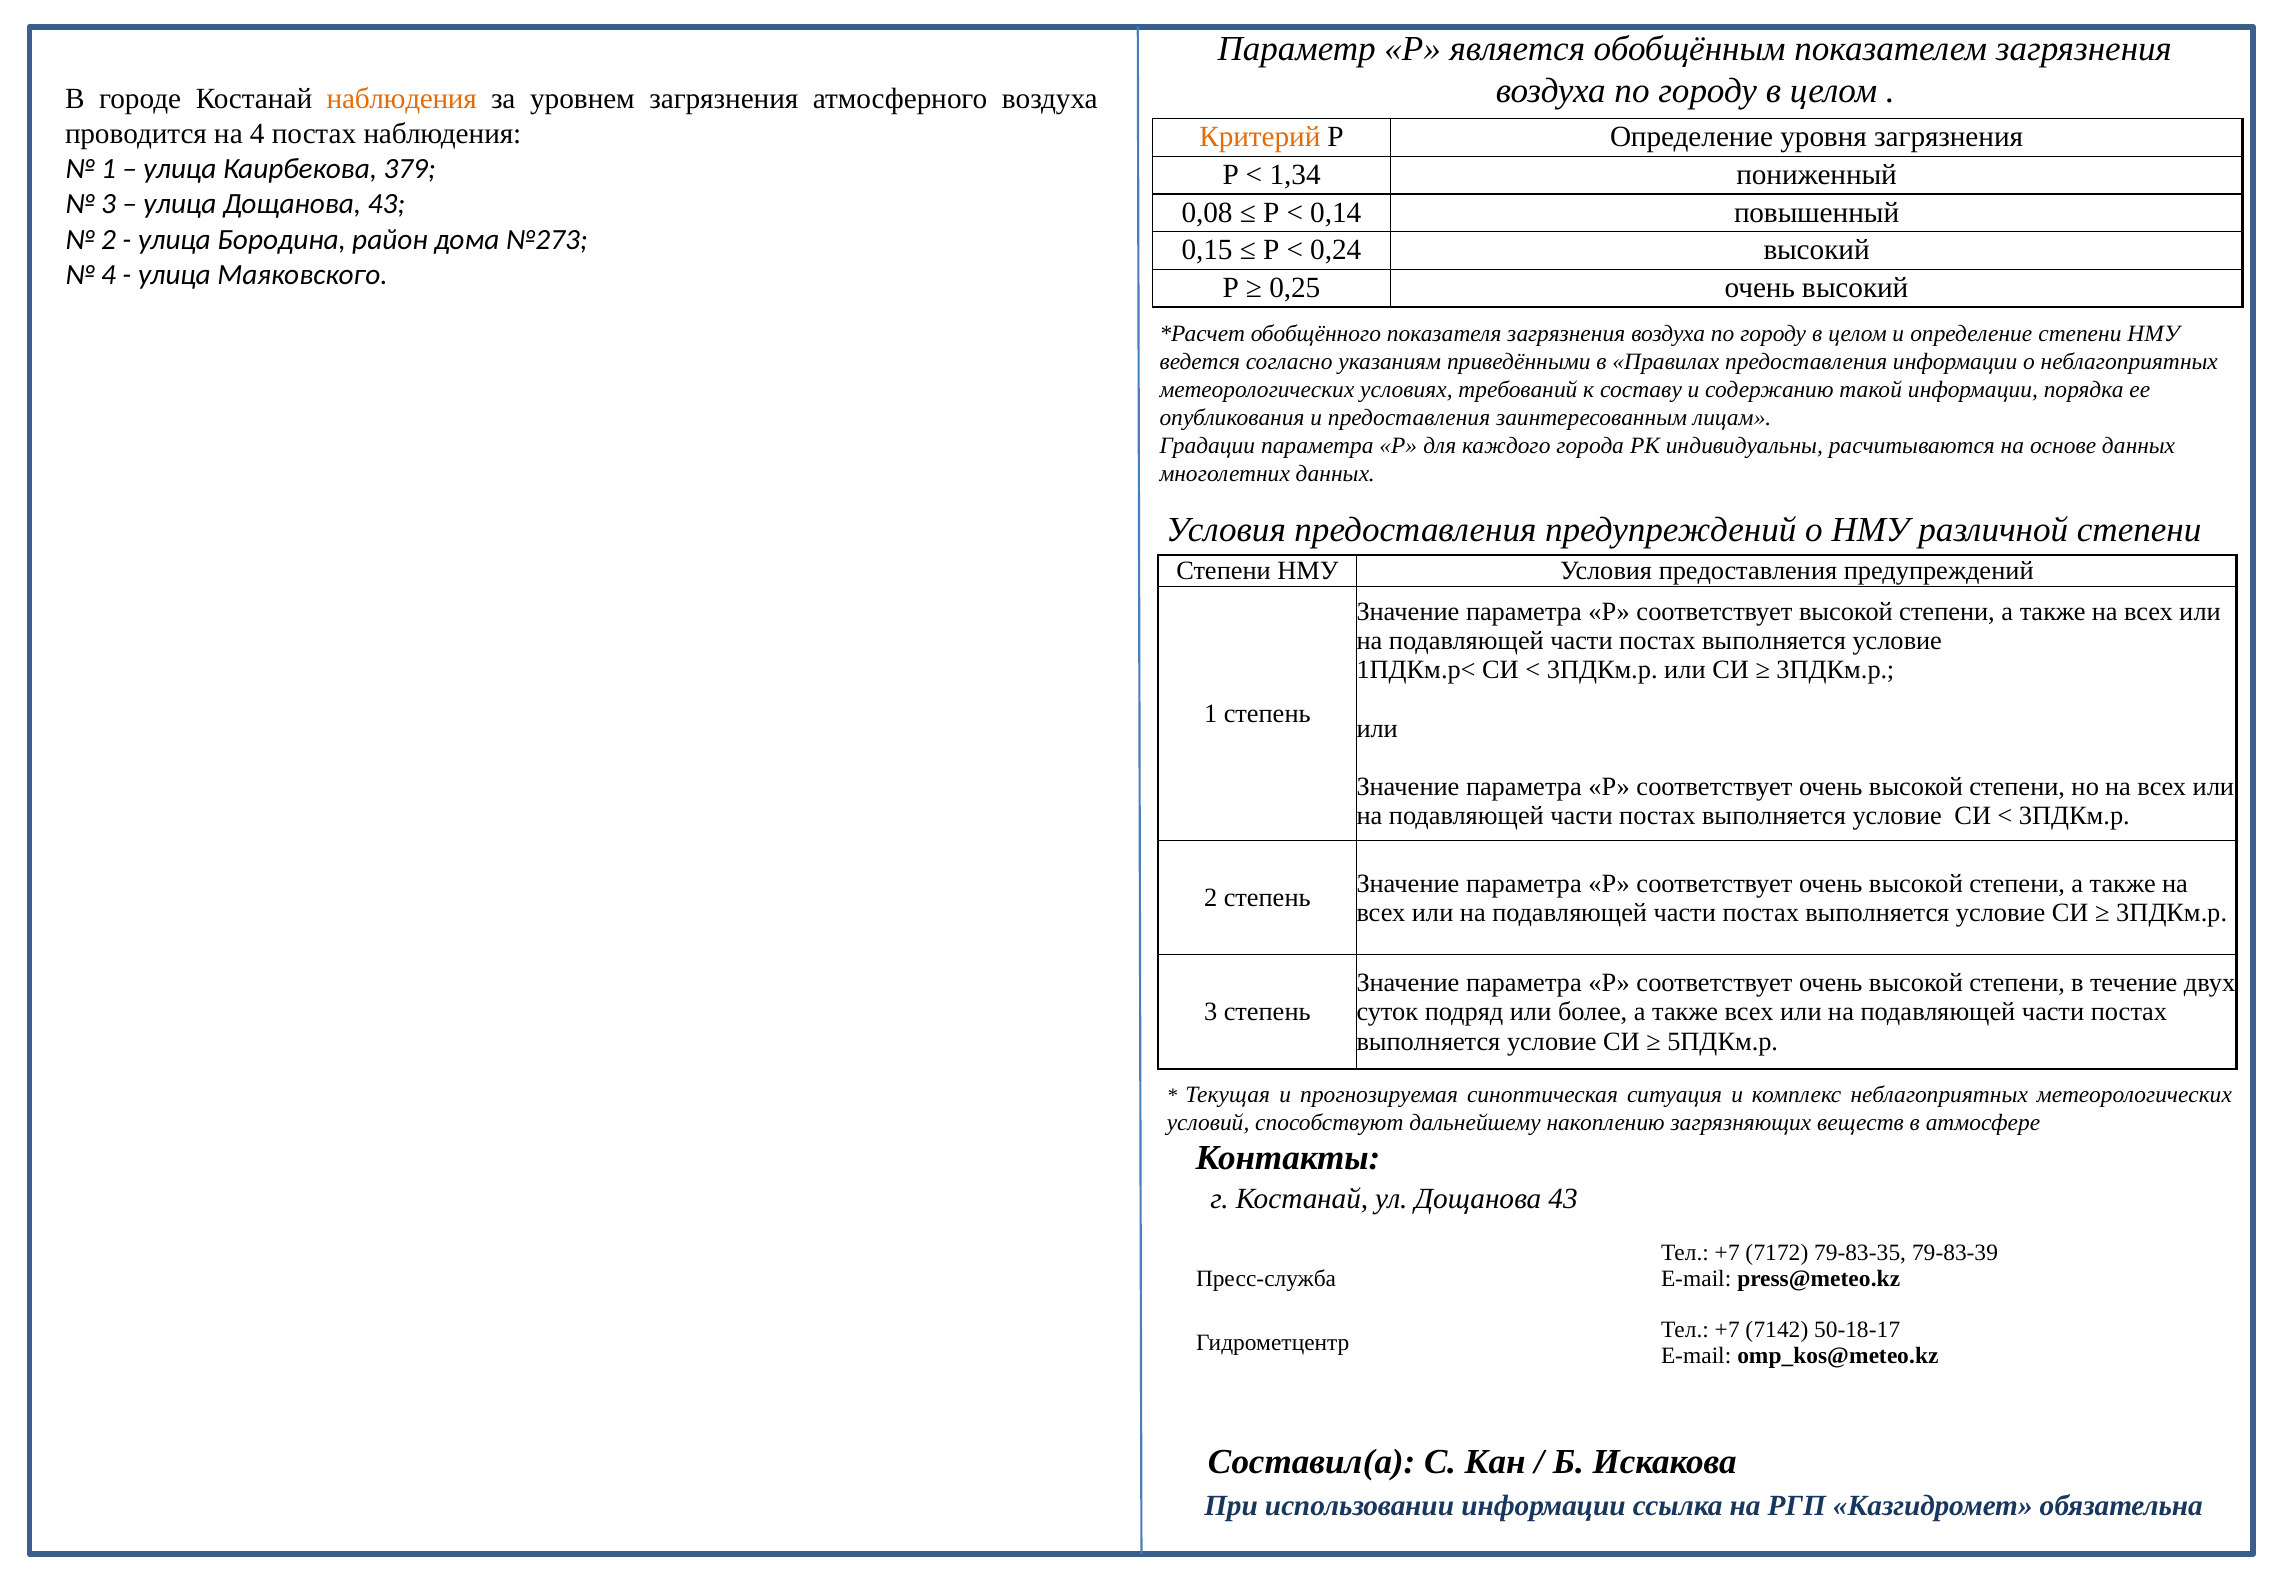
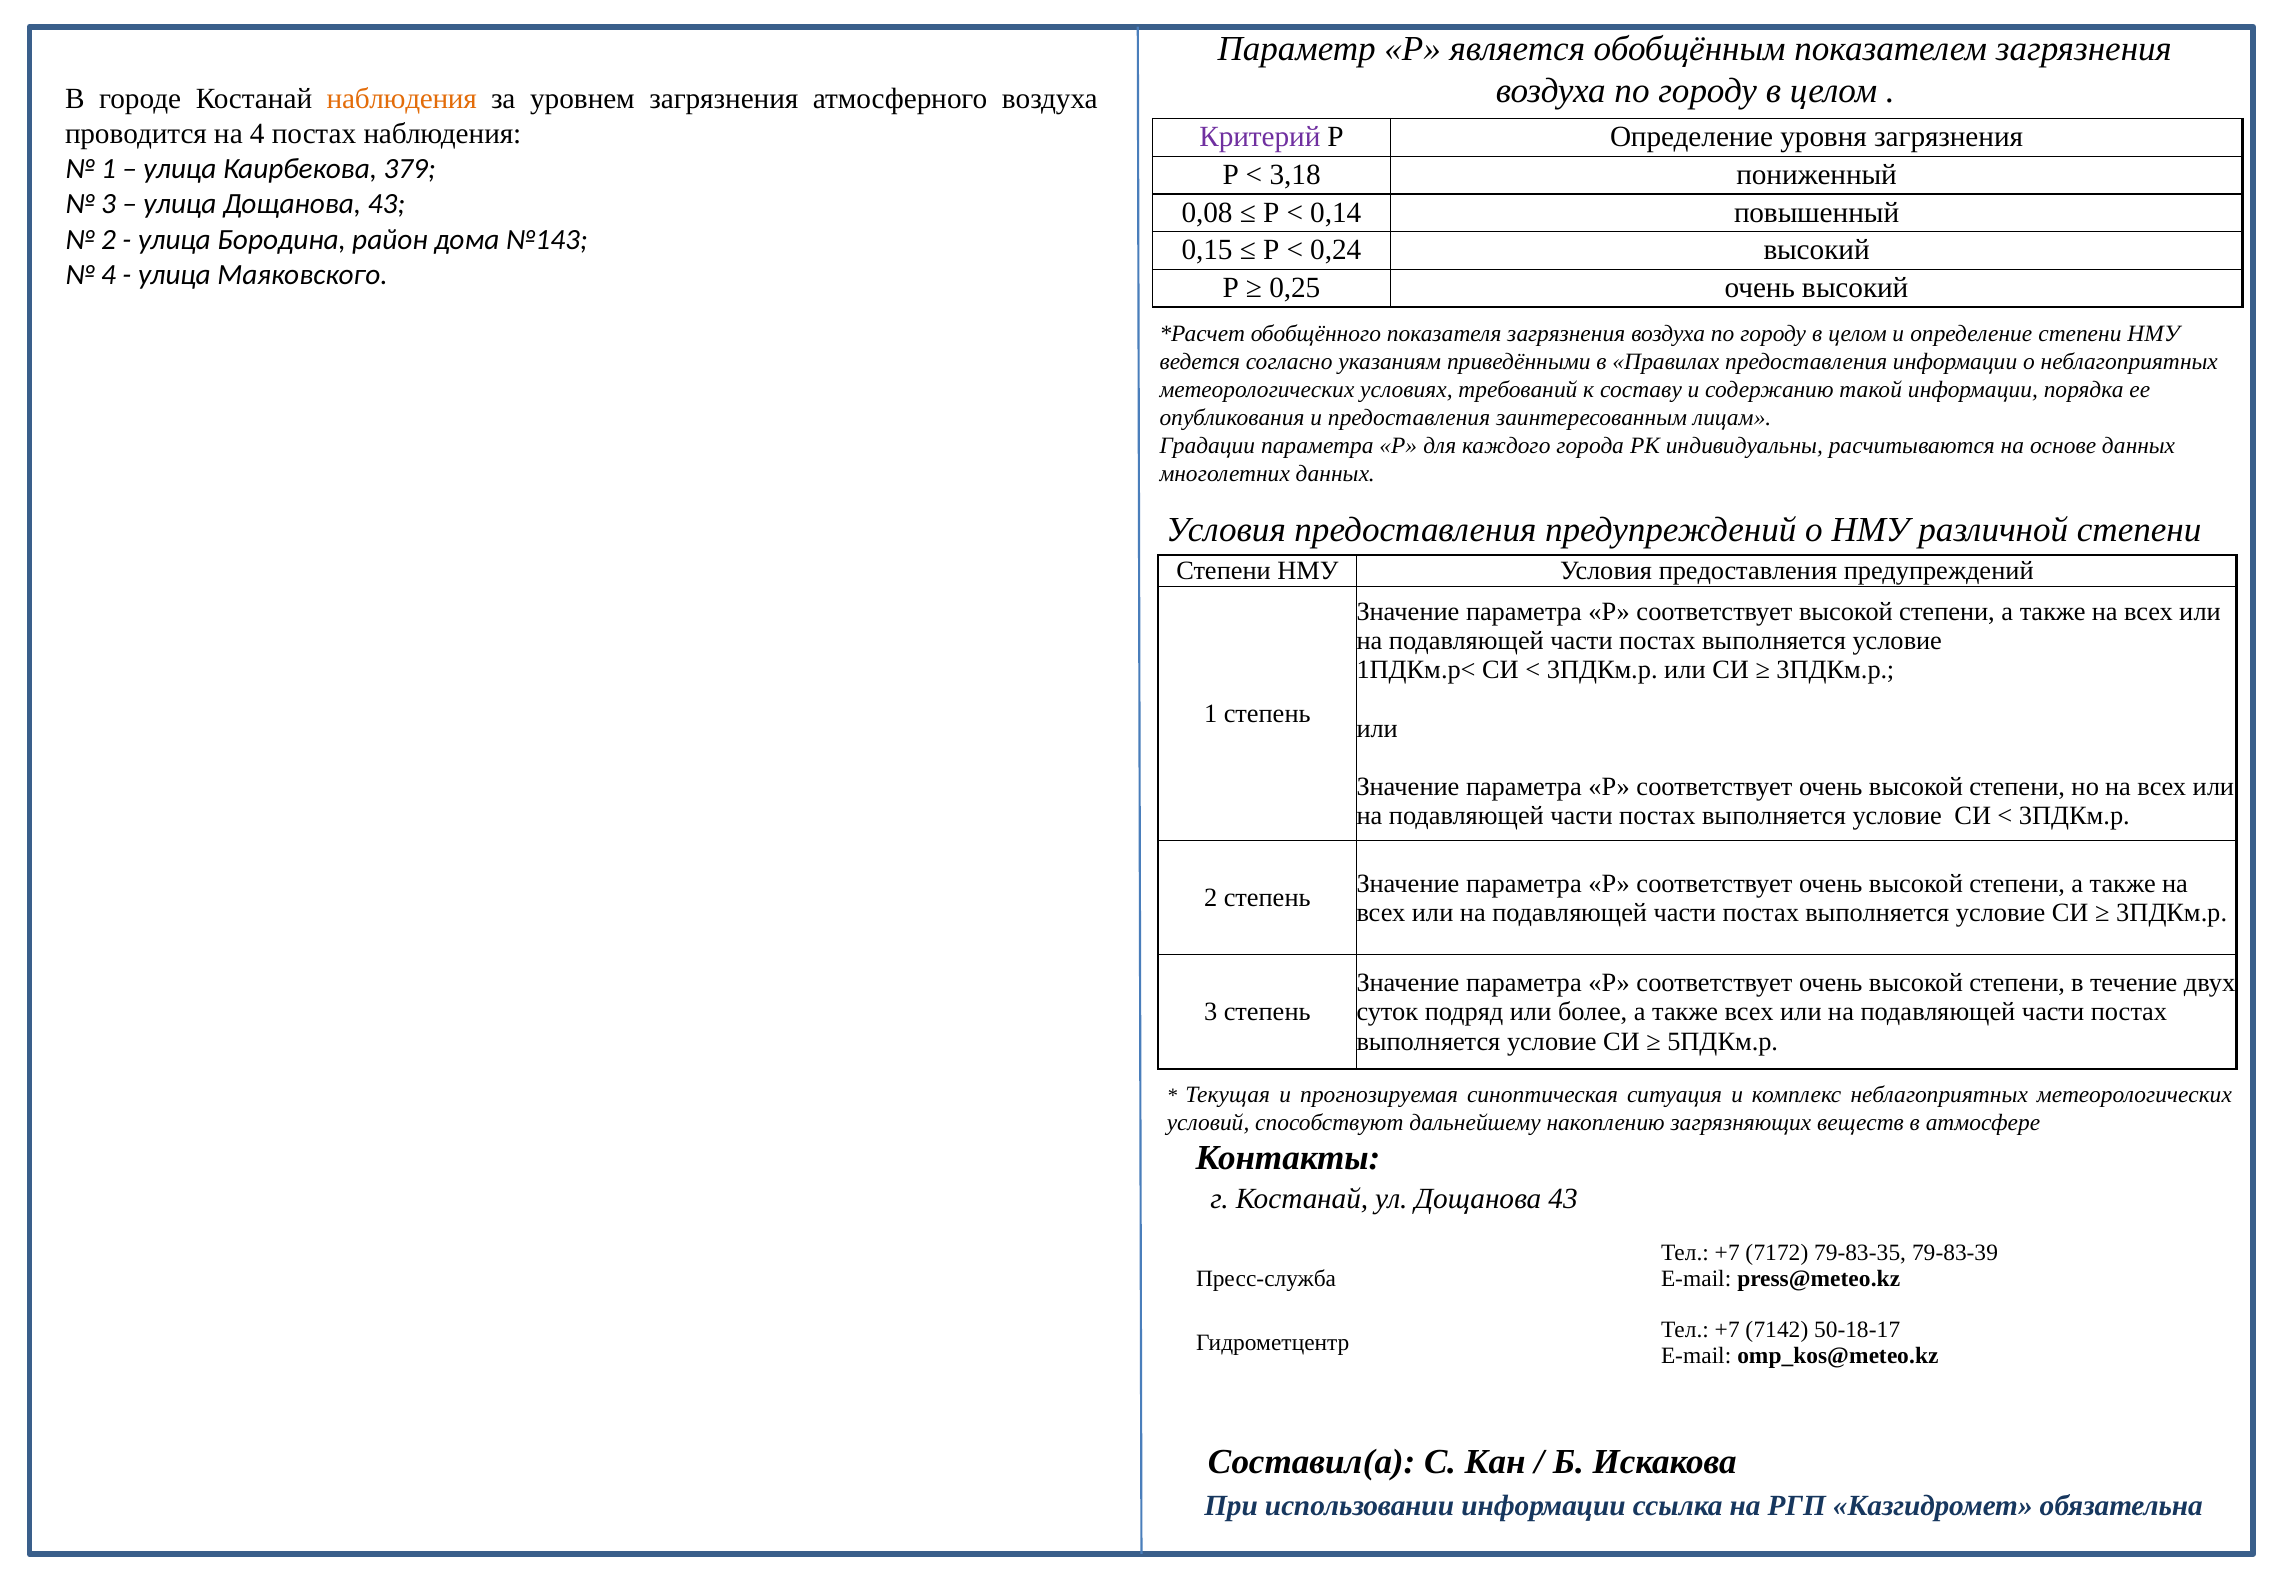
Критерий colour: orange -> purple
1,34: 1,34 -> 3,18
№273: №273 -> №143
